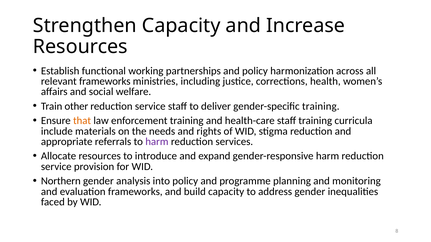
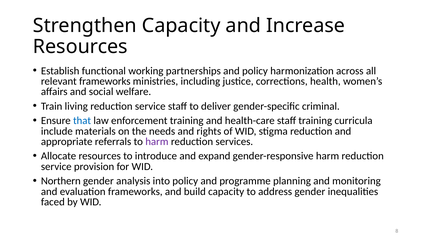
other: other -> living
gender-specific training: training -> criminal
that colour: orange -> blue
